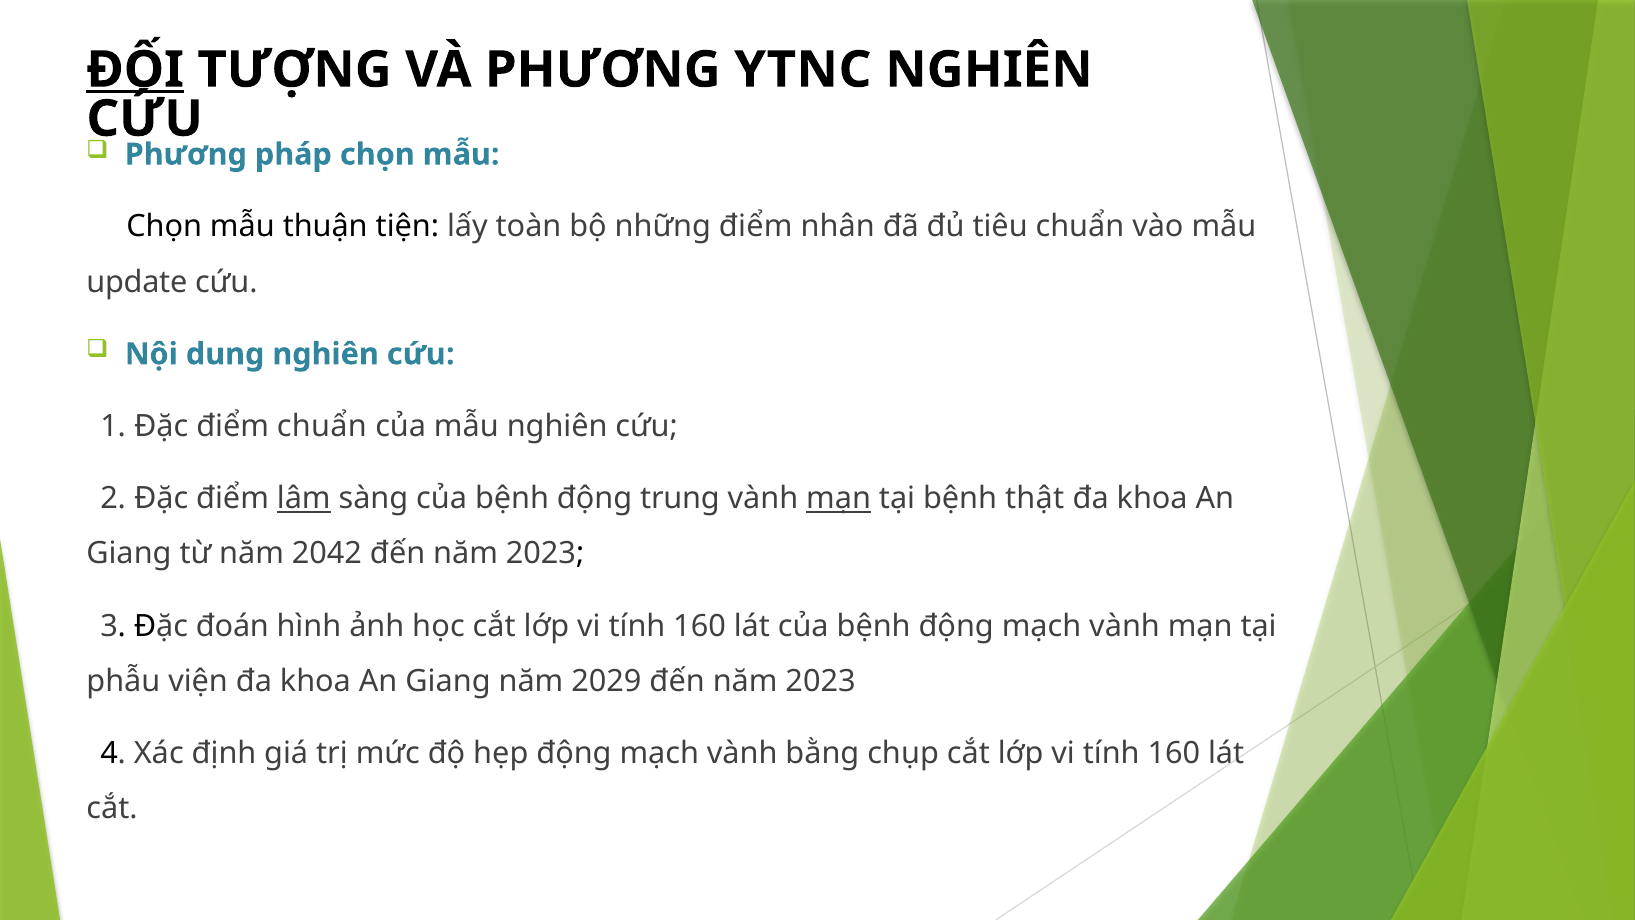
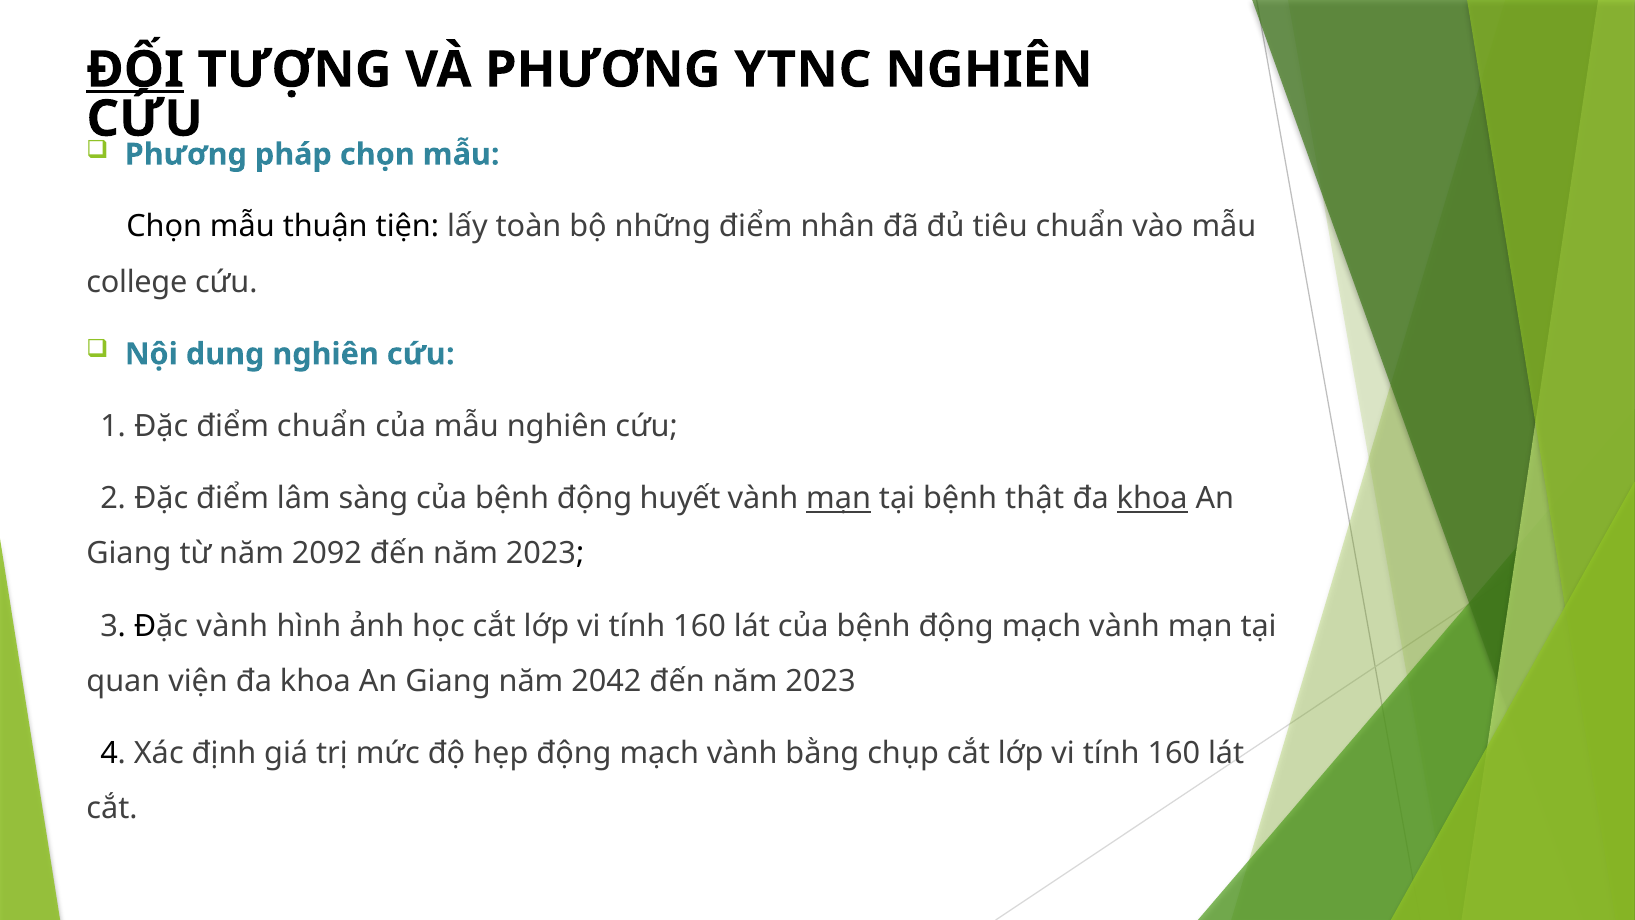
update: update -> college
lâm underline: present -> none
trung: trung -> huyết
khoa at (1152, 498) underline: none -> present
2042: 2042 -> 2092
Đặc đoán: đoán -> vành
phẫu: phẫu -> quan
2029: 2029 -> 2042
